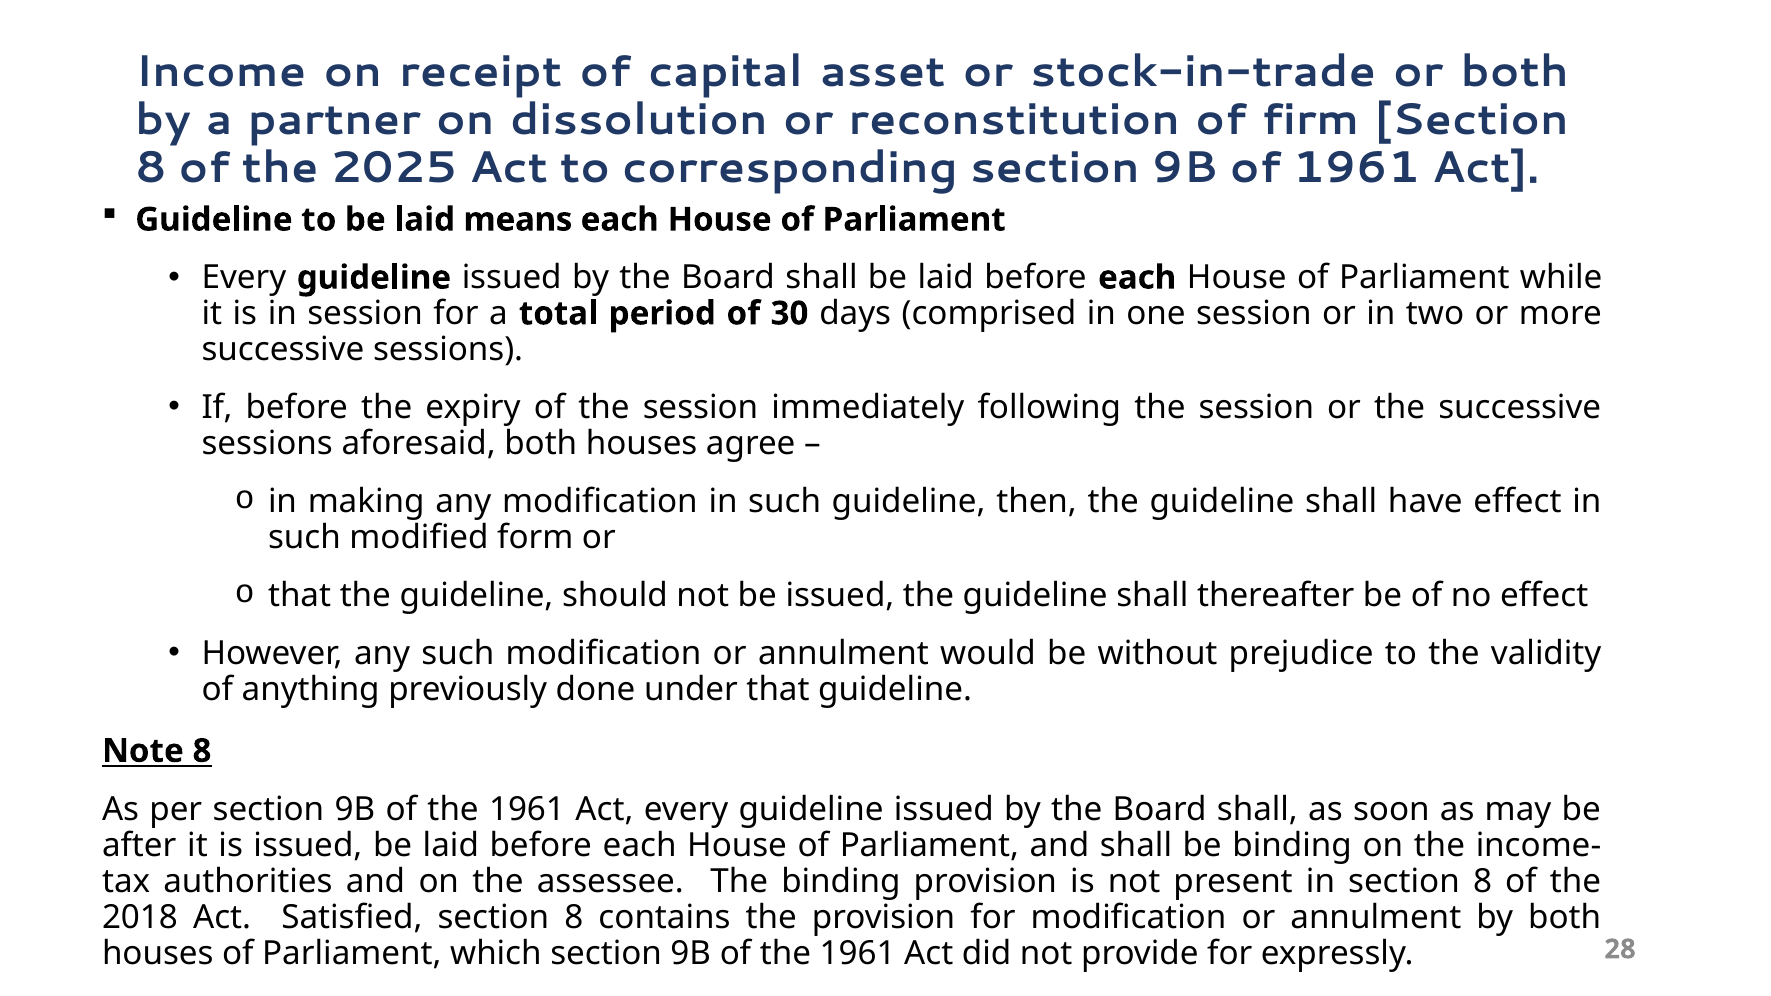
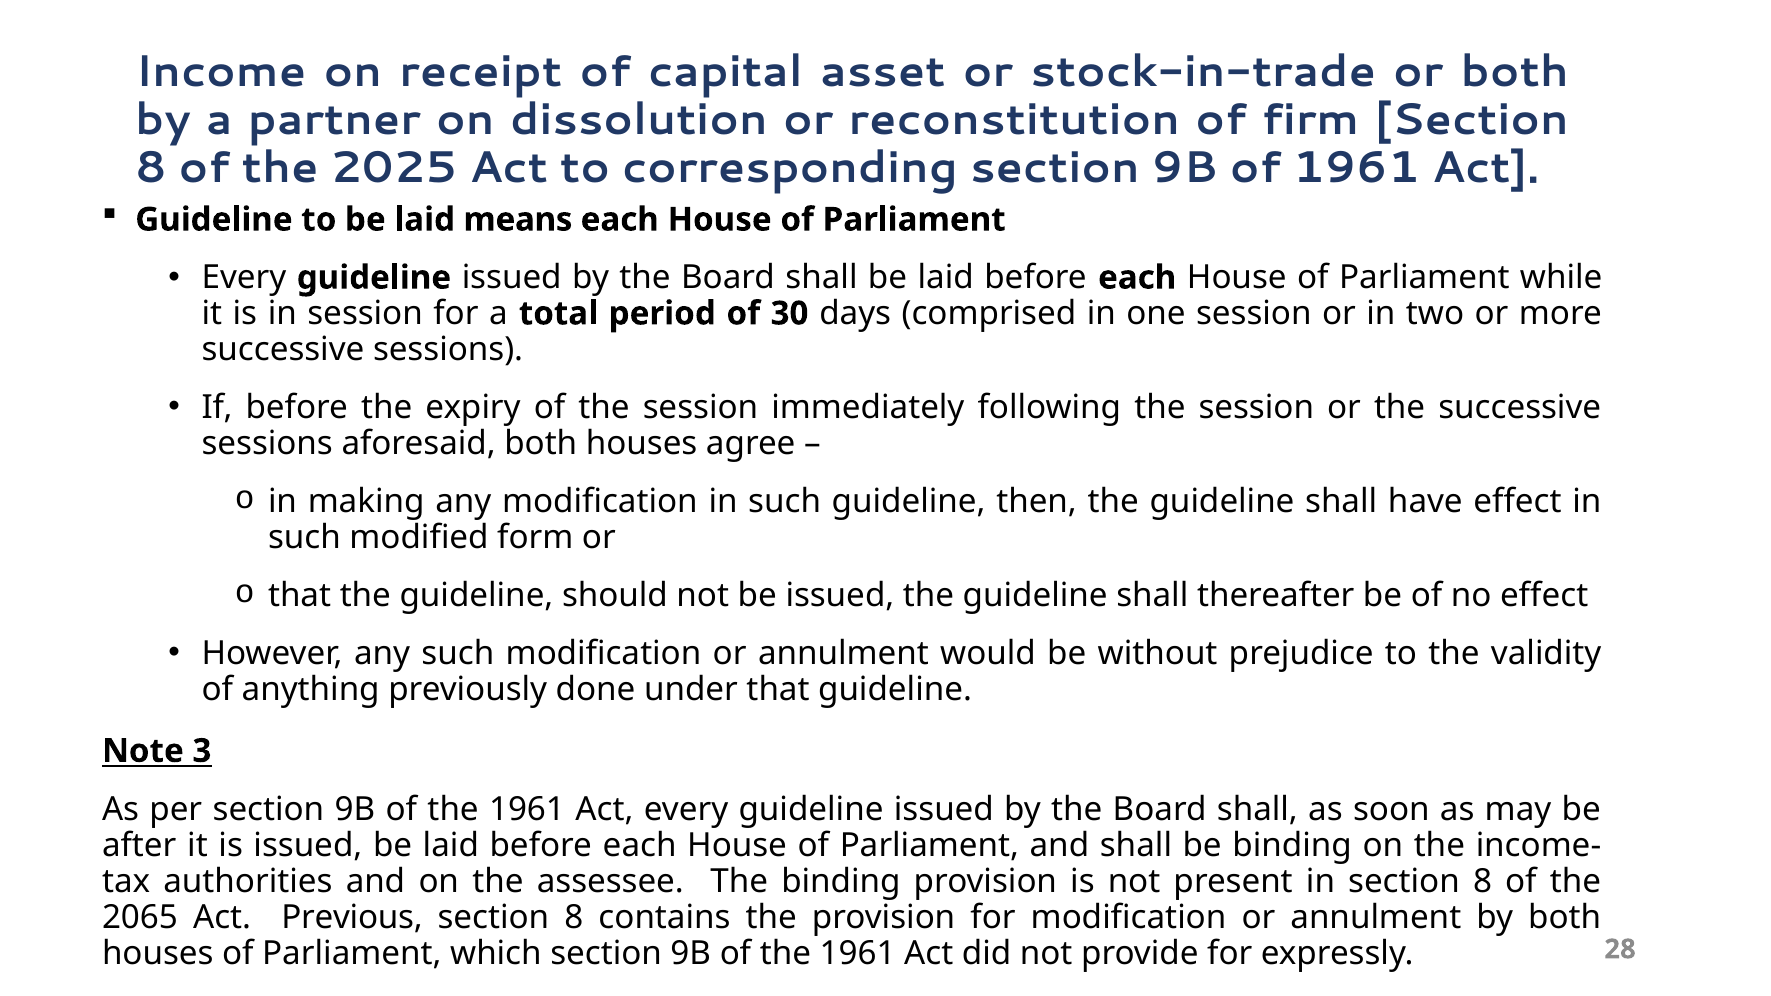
Note 8: 8 -> 3
2018: 2018 -> 2065
Satisfied: Satisfied -> Previous
